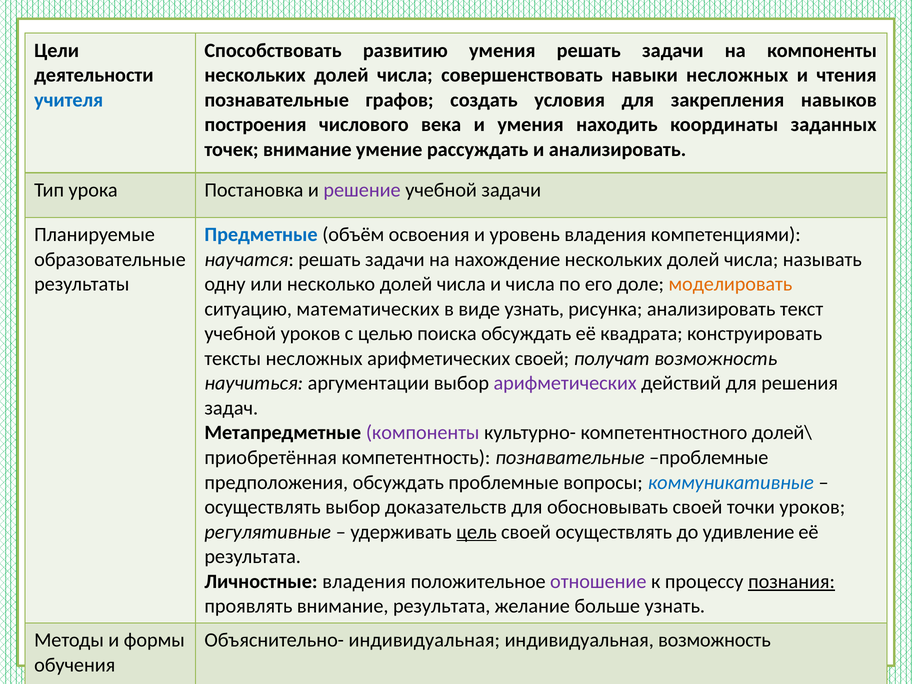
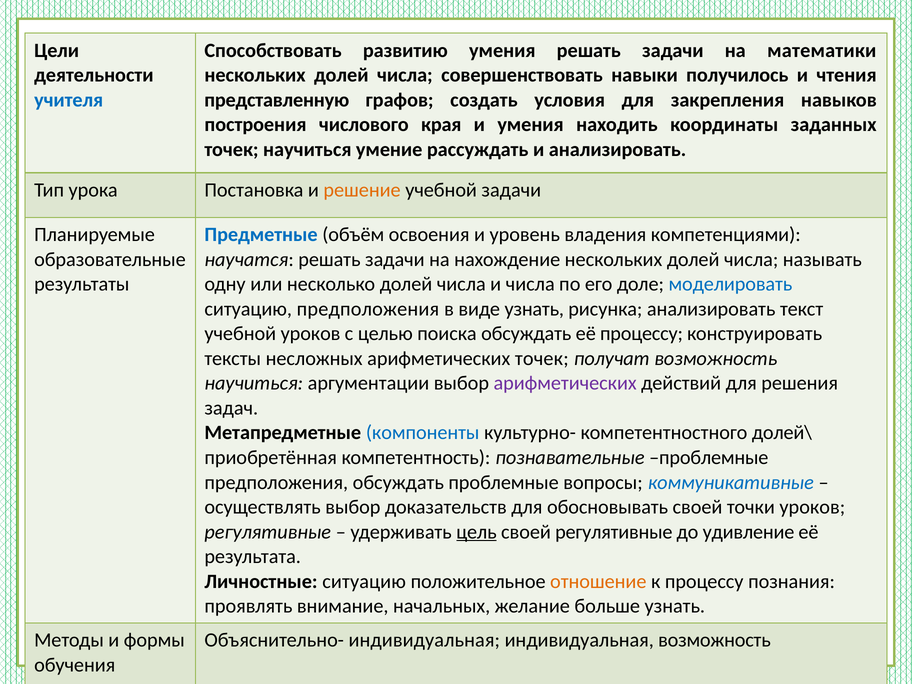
на компоненты: компоненты -> математики
навыки несложных: несложных -> получилось
познавательные at (277, 100): познавательные -> представленную
века: века -> края
точек внимание: внимание -> научиться
решение colour: purple -> orange
моделировать colour: orange -> blue
ситуацию математических: математических -> предположения
её квадрата: квадрата -> процессу
арифметических своей: своей -> точек
компоненты at (423, 433) colour: purple -> blue
своей осуществлять: осуществлять -> регулятивные
Личностные владения: владения -> ситуацию
отношение colour: purple -> orange
познания underline: present -> none
внимание результата: результата -> начальных
